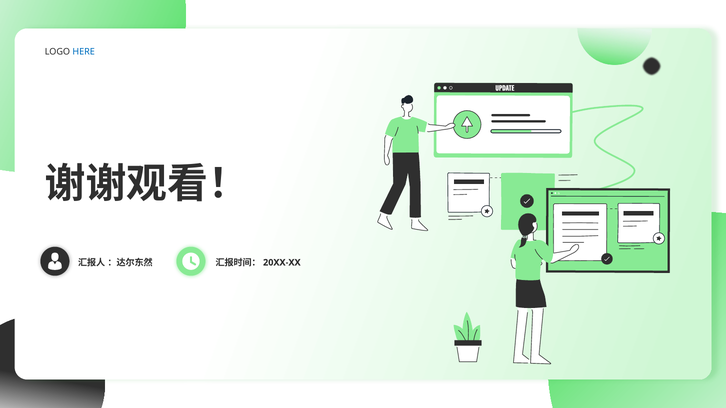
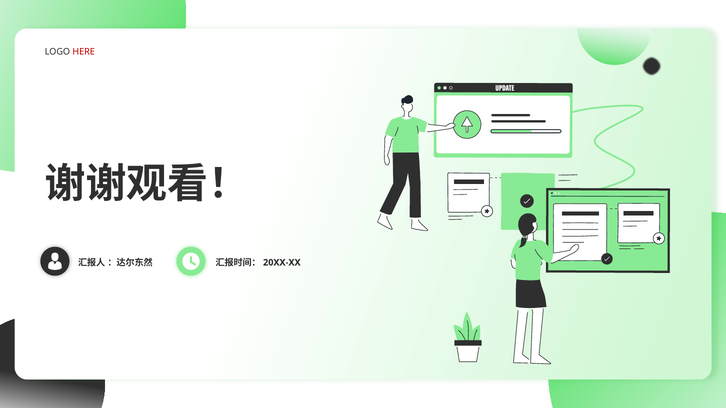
HERE colour: blue -> red
